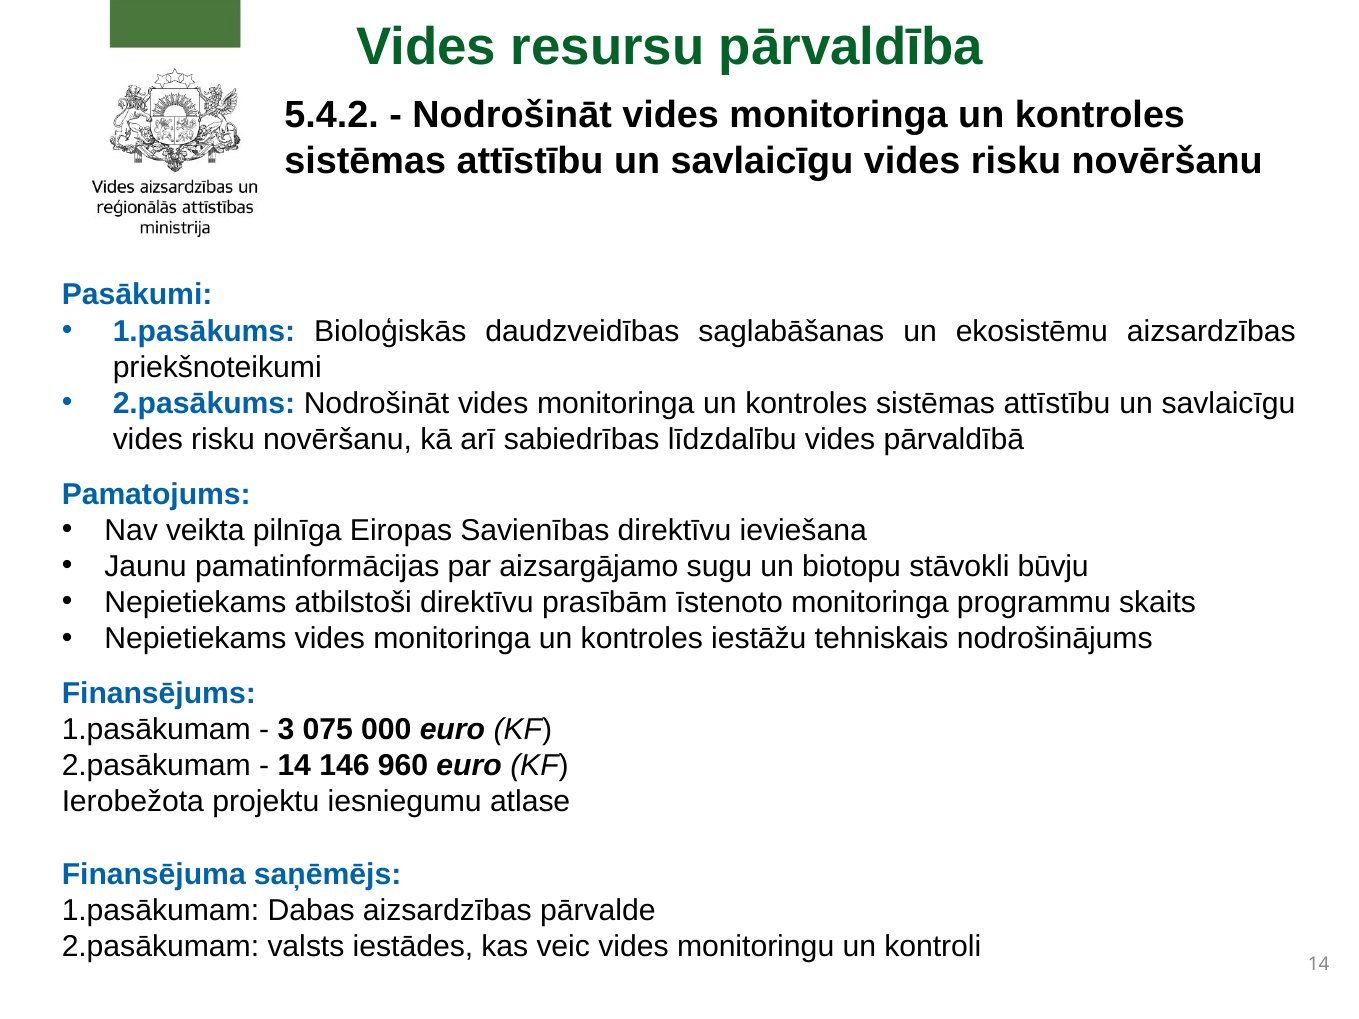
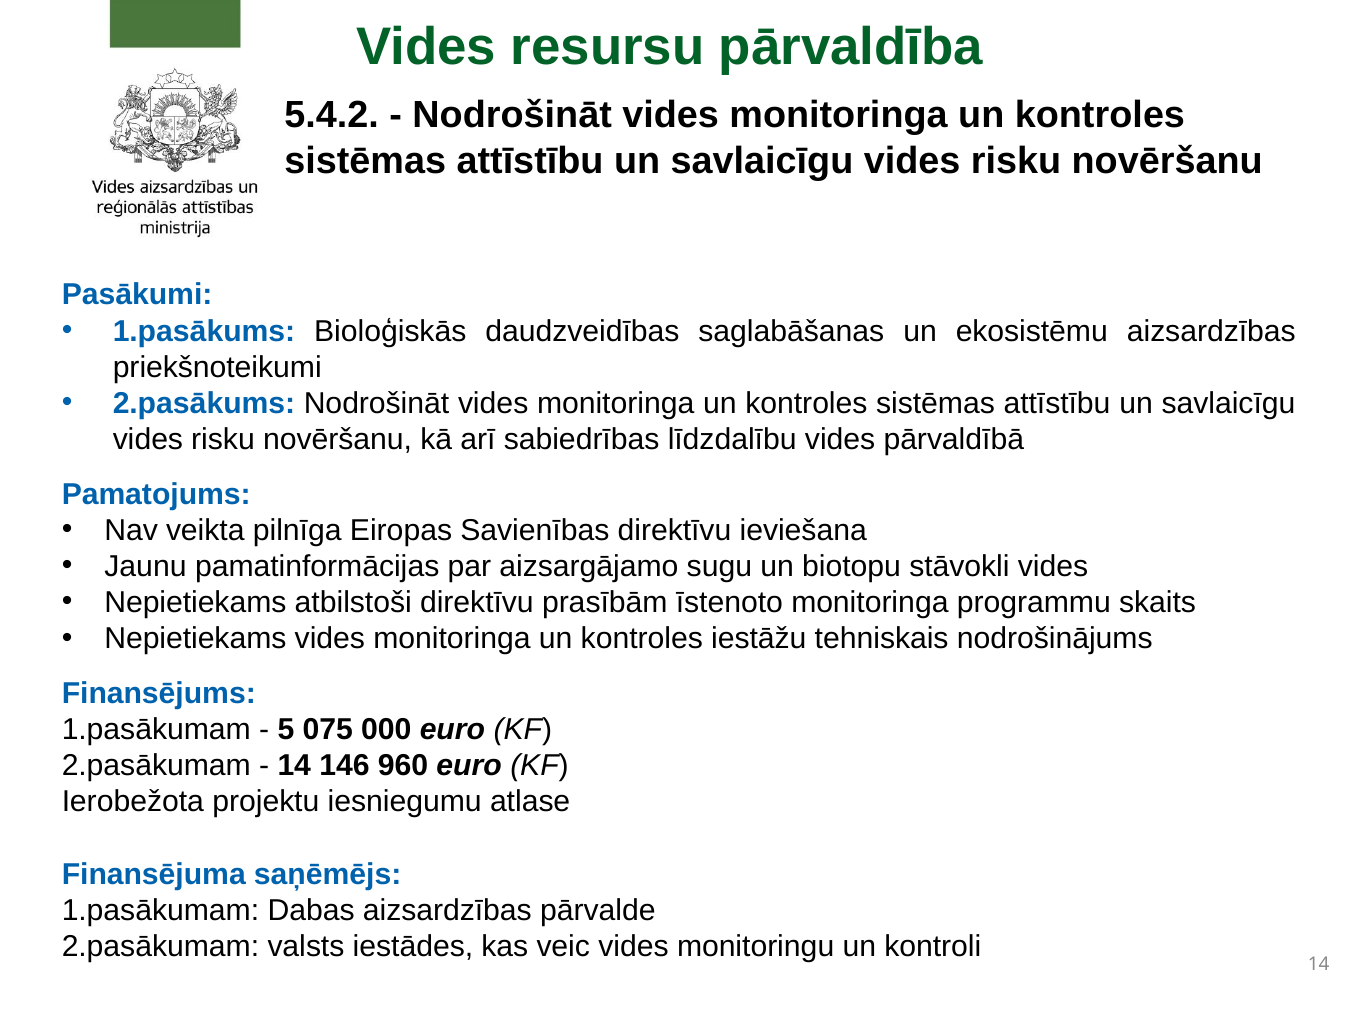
stāvokli būvju: būvju -> vides
3: 3 -> 5
